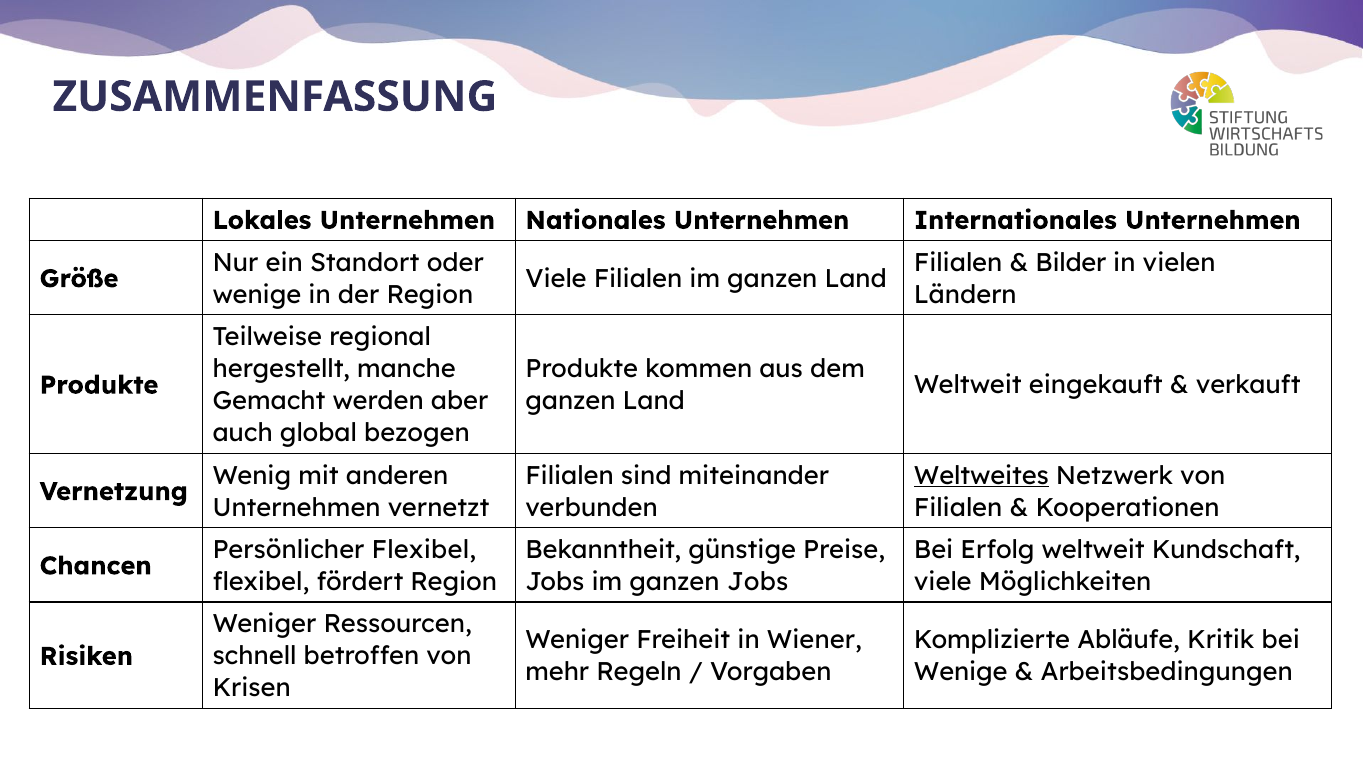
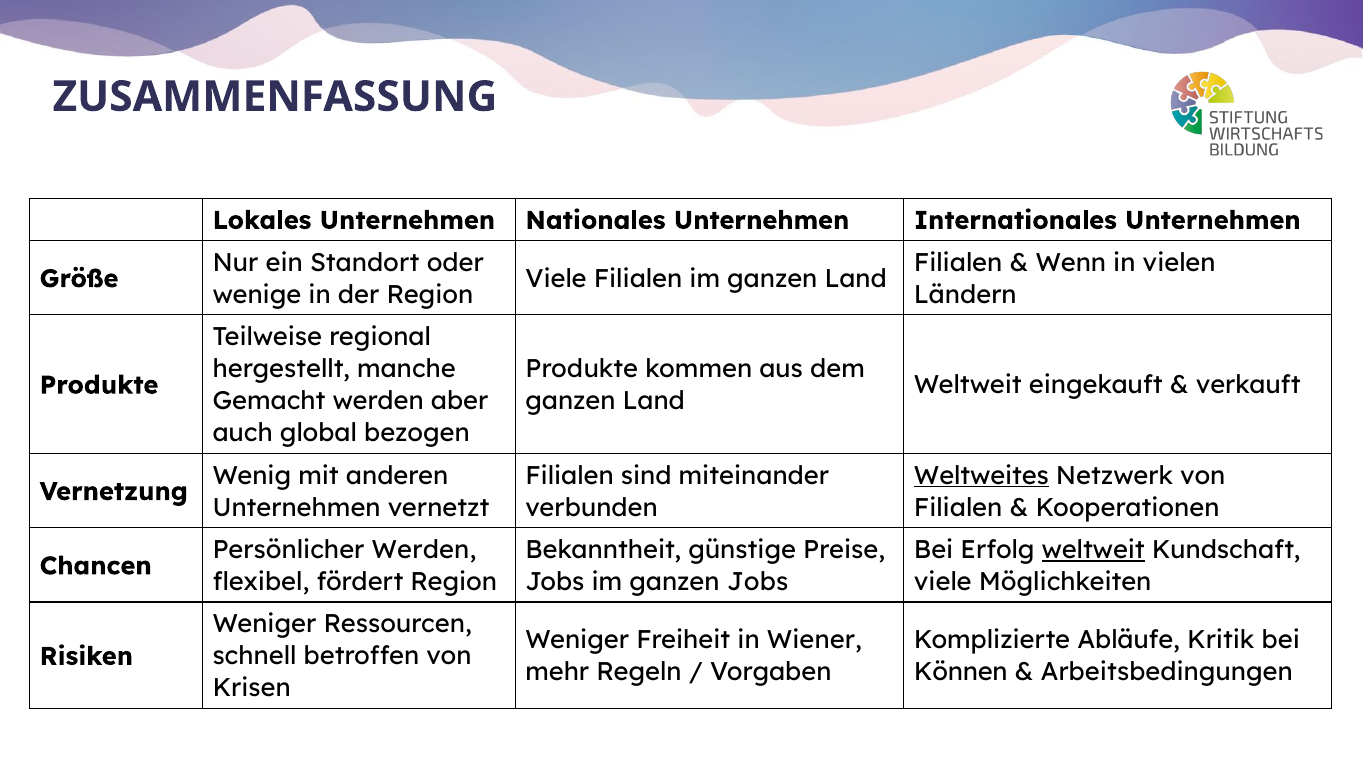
Bilder: Bilder -> Wenn
weltweit at (1093, 550) underline: none -> present
Persönlicher Flexibel: Flexibel -> Werden
Wenige at (961, 672): Wenige -> Können
